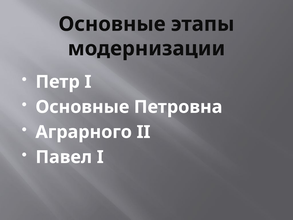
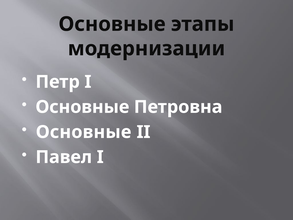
Аграрного at (84, 132): Аграрного -> Основные
